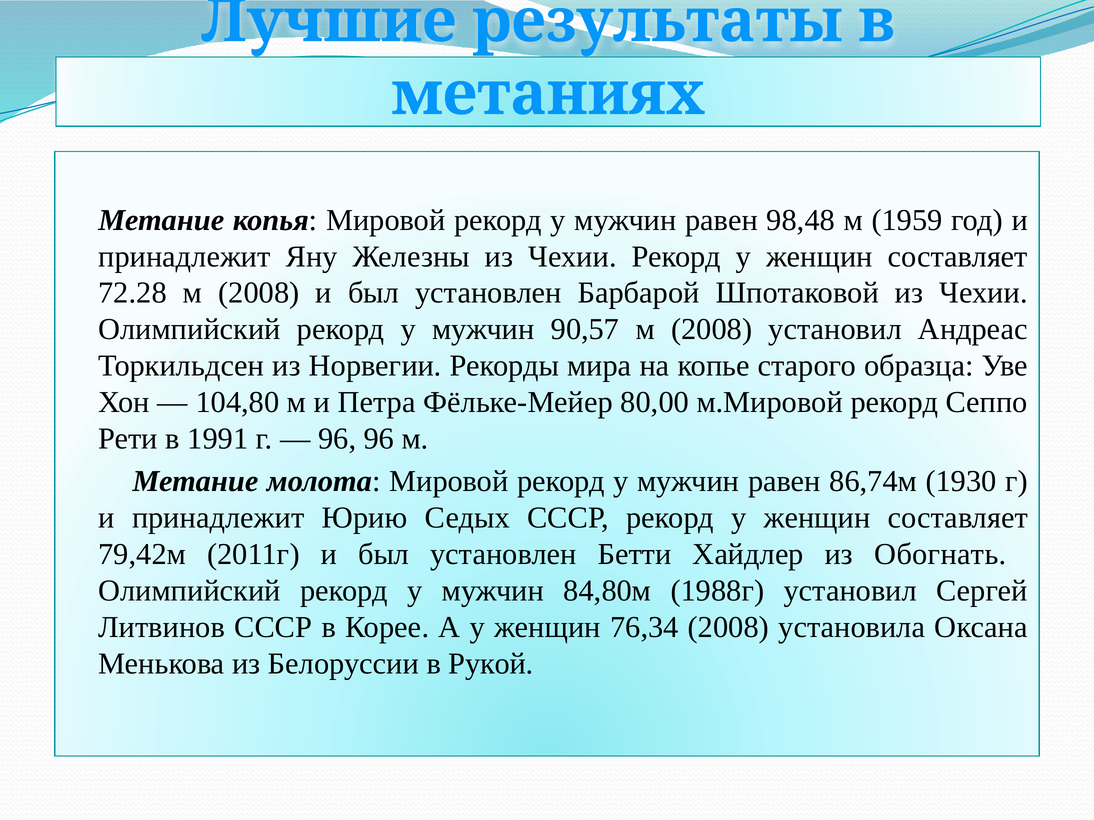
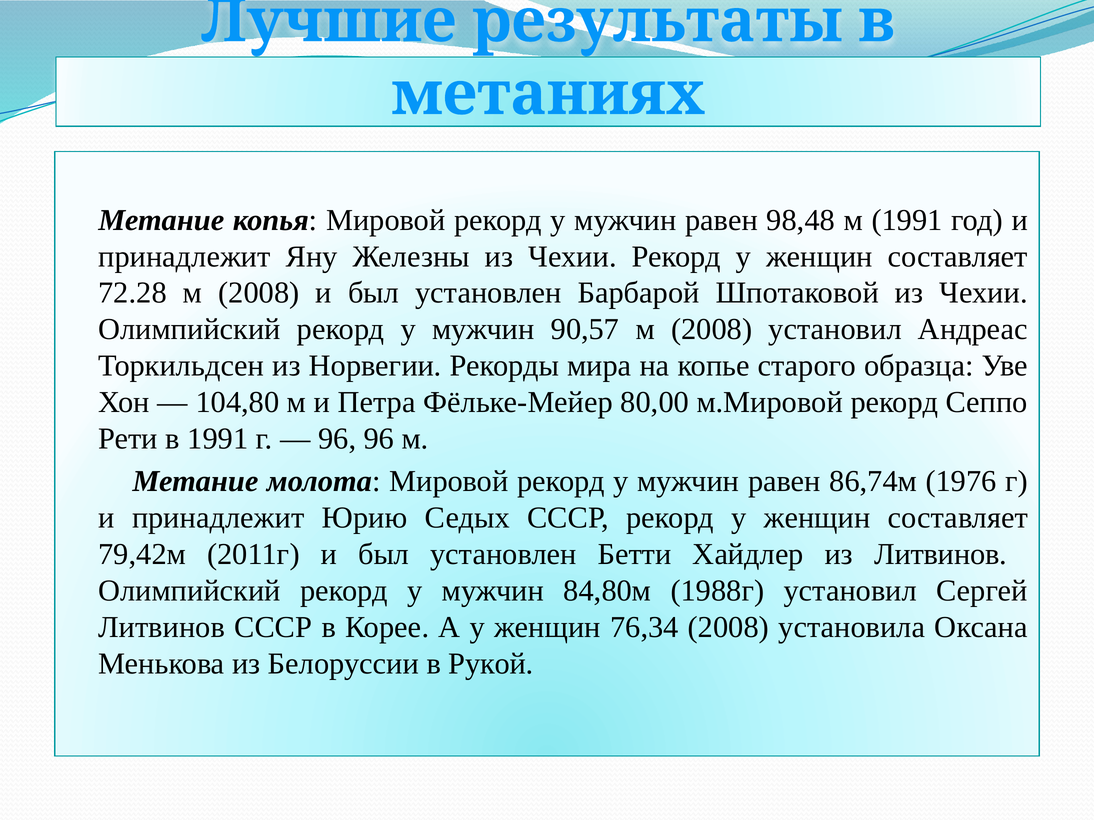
м 1959: 1959 -> 1991
1930: 1930 -> 1976
из Обогнать: Обогнать -> Литвинов
